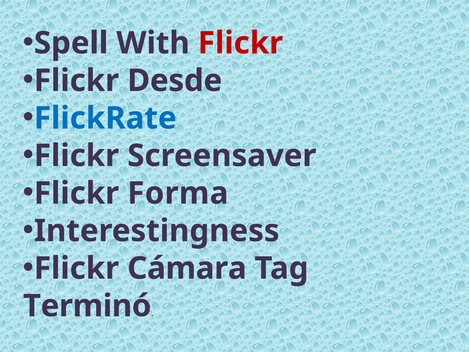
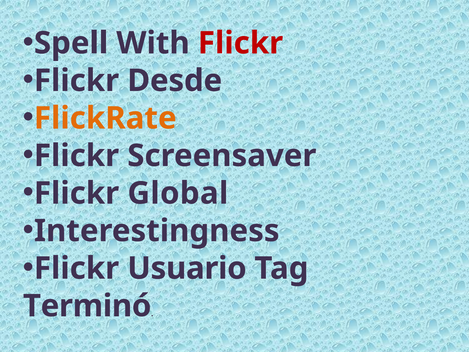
FlickRate colour: blue -> orange
Forma: Forma -> Global
Cámara: Cámara -> Usuario
